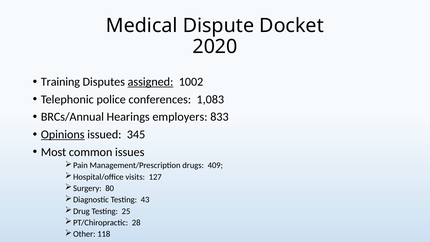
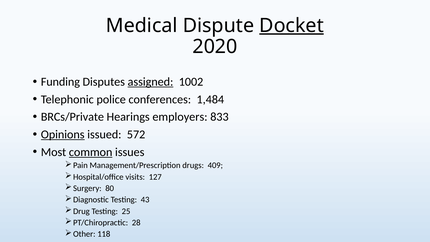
Docket underline: none -> present
Training: Training -> Funding
1,083: 1,083 -> 1,484
BRCs/Annual: BRCs/Annual -> BRCs/Private
345: 345 -> 572
common underline: none -> present
